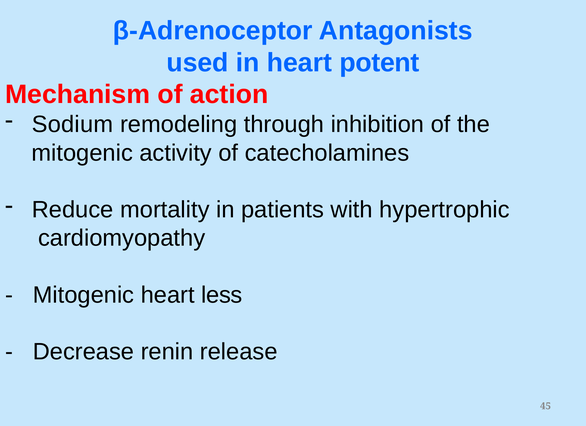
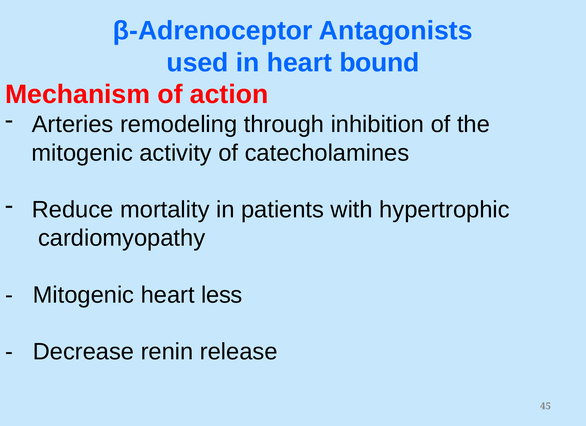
potent: potent -> bound
Sodium: Sodium -> Arteries
